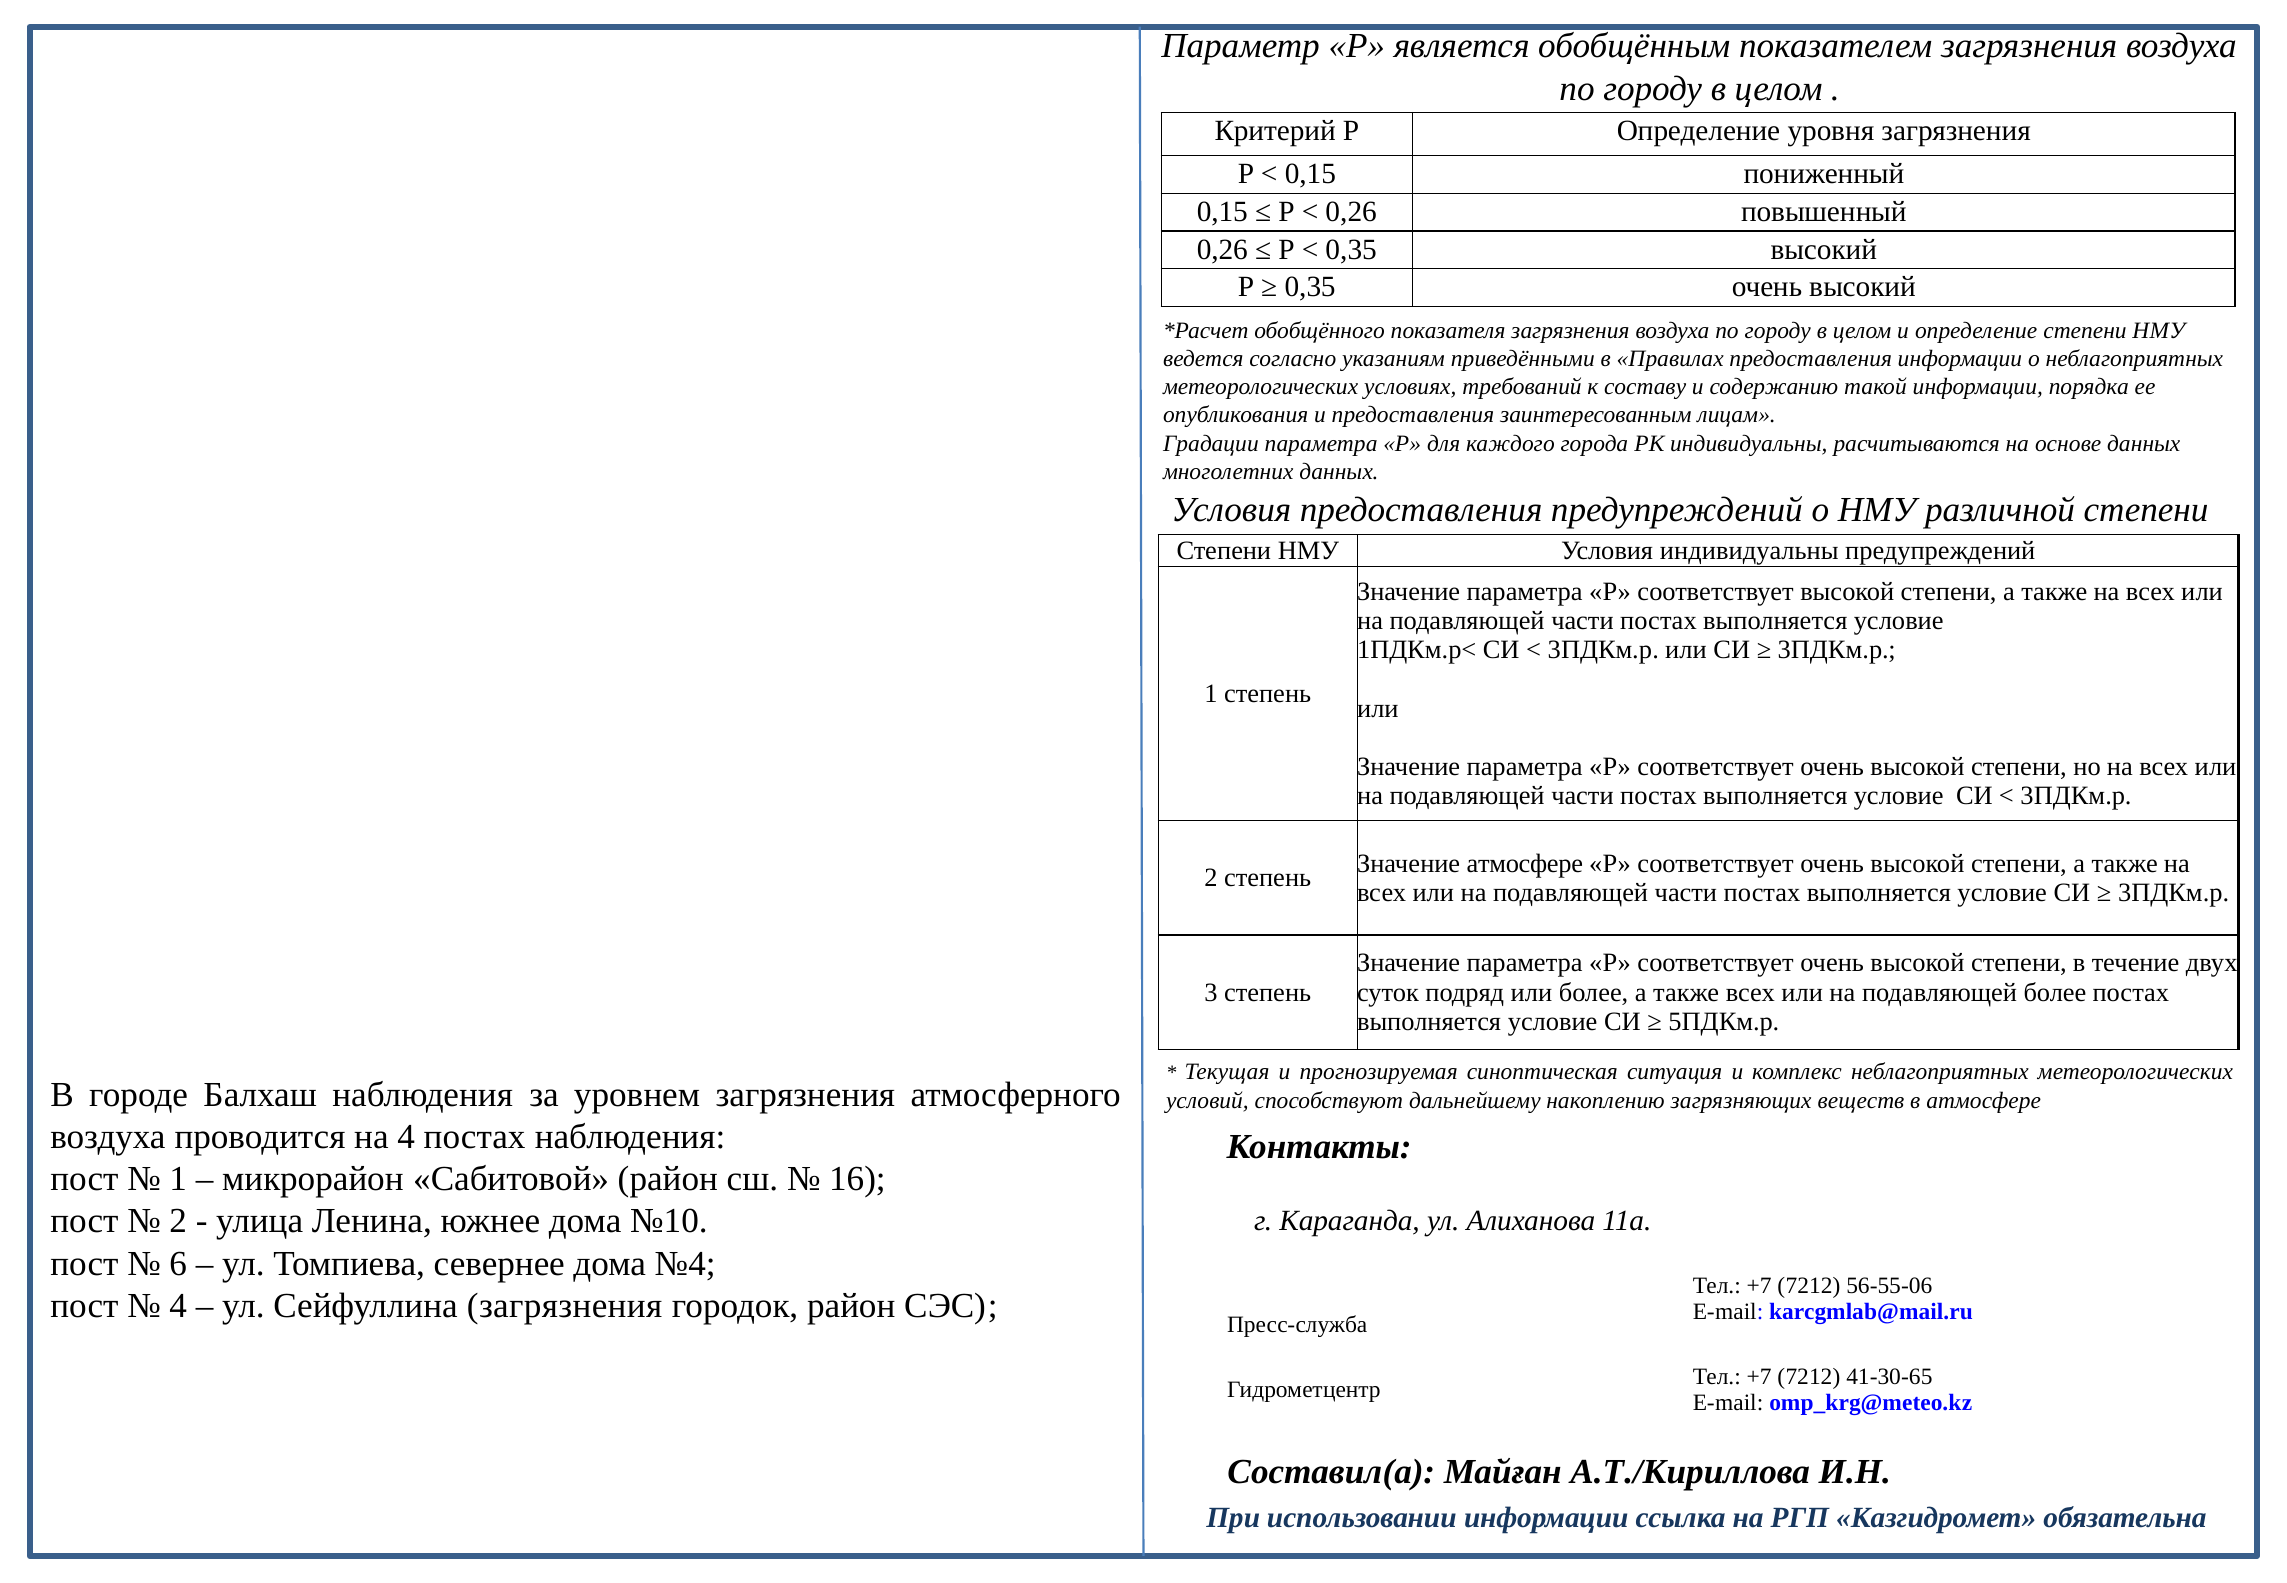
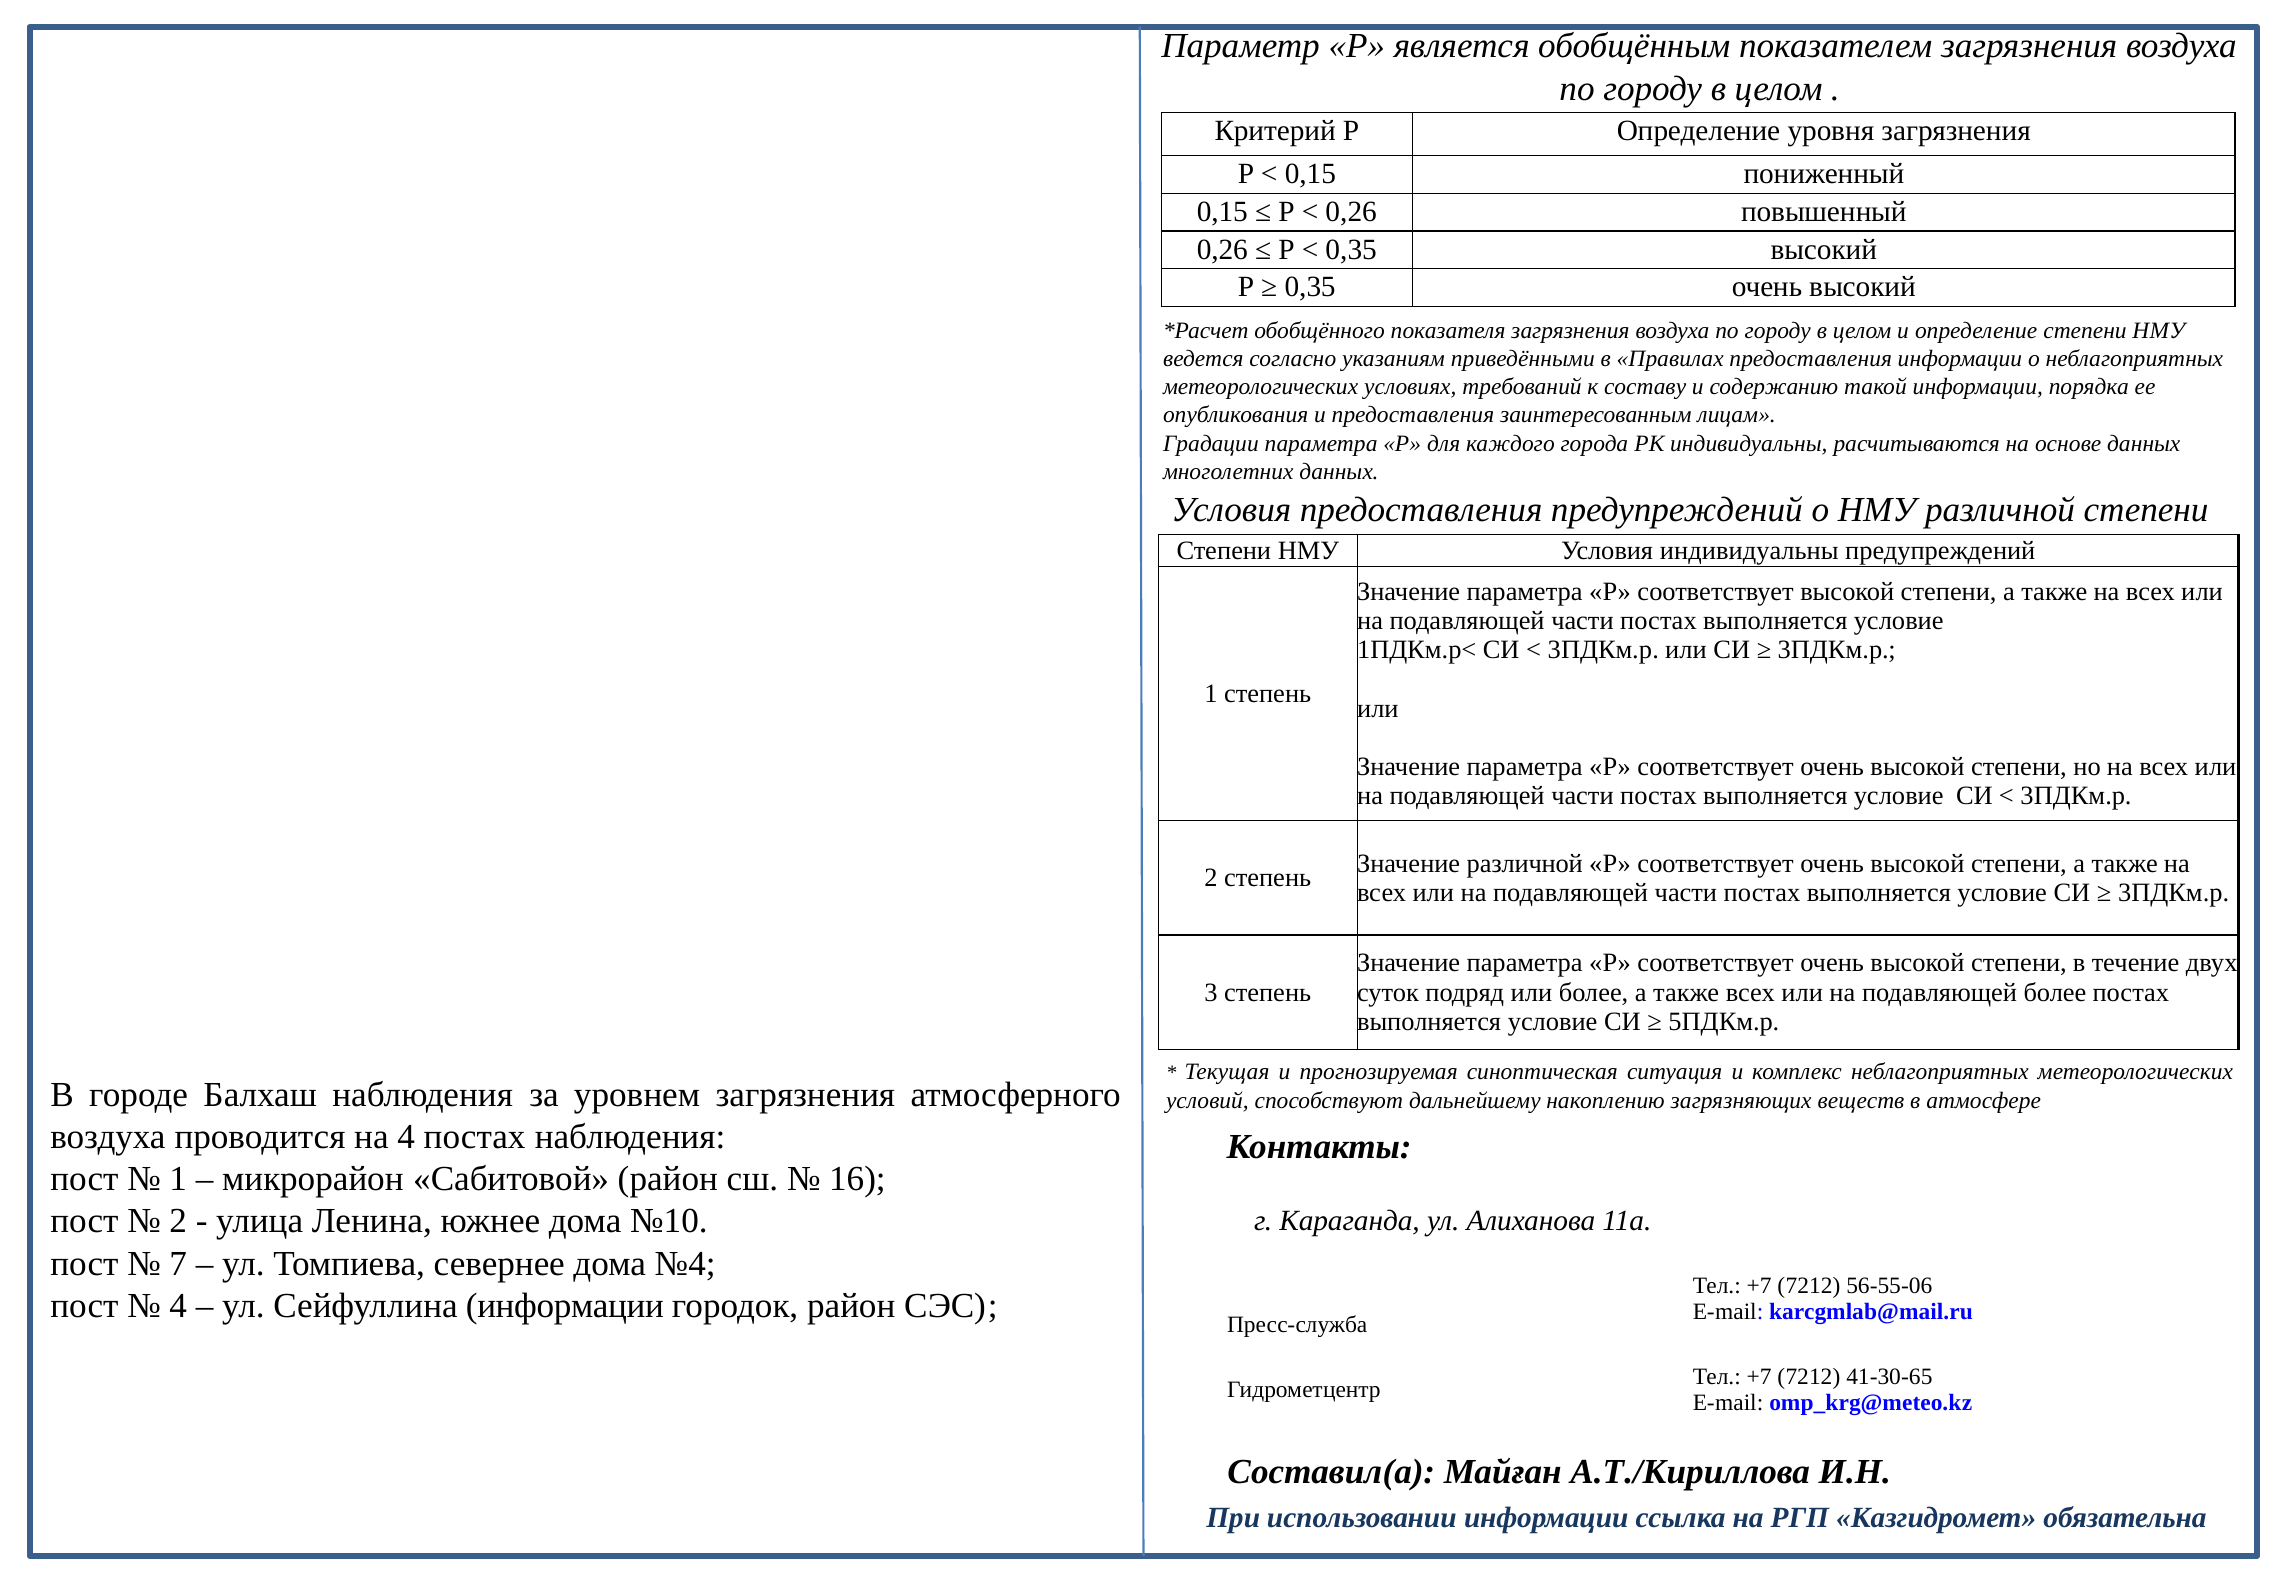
Значение атмосфере: атмосфере -> различной
6: 6 -> 7
Сейфуллина загрязнения: загрязнения -> информации
